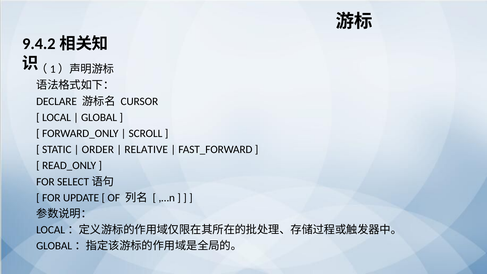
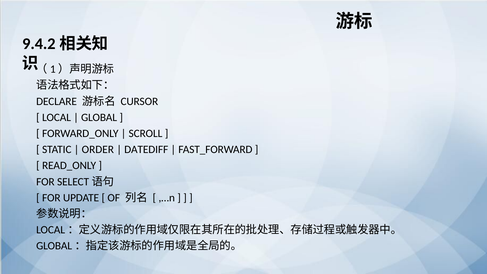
RELATIVE: RELATIVE -> DATEDIFF
